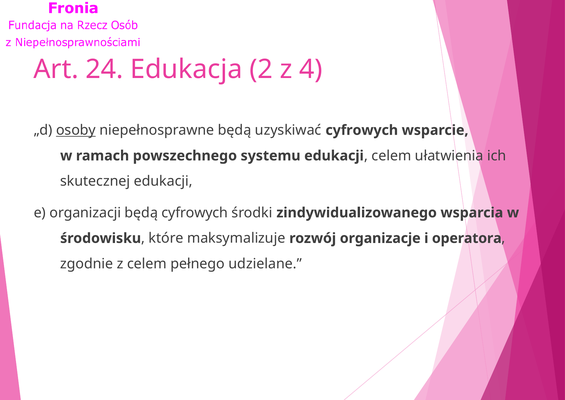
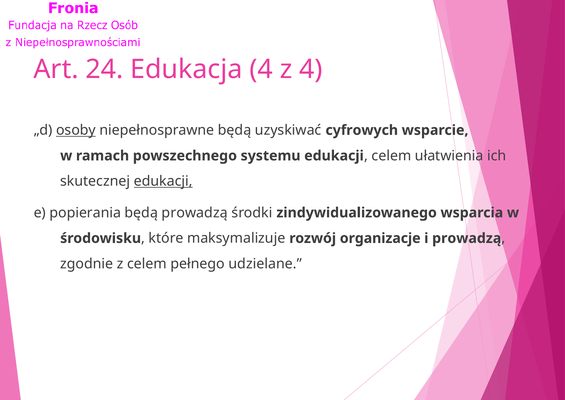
Edukacja 2: 2 -> 4
edukacji at (163, 181) underline: none -> present
organizacji: organizacji -> popierania
będą cyfrowych: cyfrowych -> prowadzą
i operatora: operatora -> prowadzą
